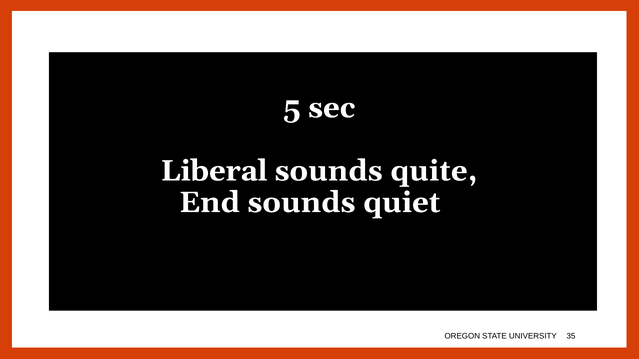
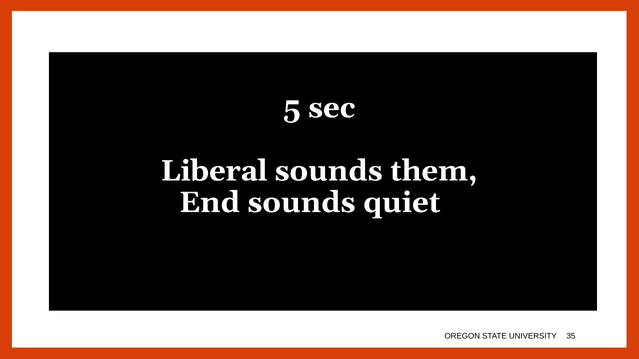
quite: quite -> them
